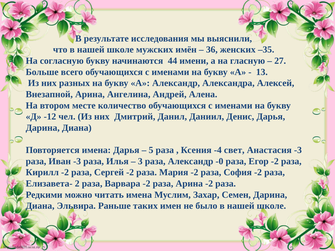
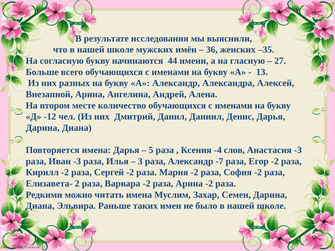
свет: свет -> слов
-0: -0 -> -7
